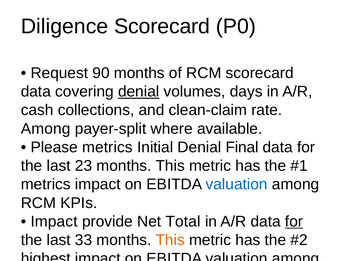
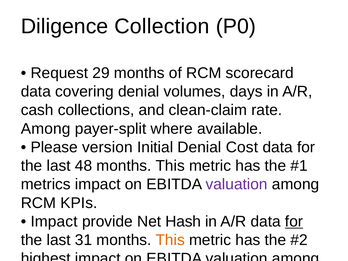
Diligence Scorecard: Scorecard -> Collection
90: 90 -> 29
denial at (139, 92) underline: present -> none
Please metrics: metrics -> version
Denial Final: Final -> Cost
23: 23 -> 48
valuation at (237, 184) colour: blue -> purple
Total: Total -> Hash
33: 33 -> 31
